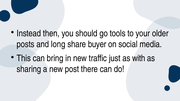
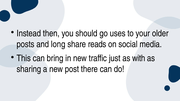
tools: tools -> uses
buyer: buyer -> reads
